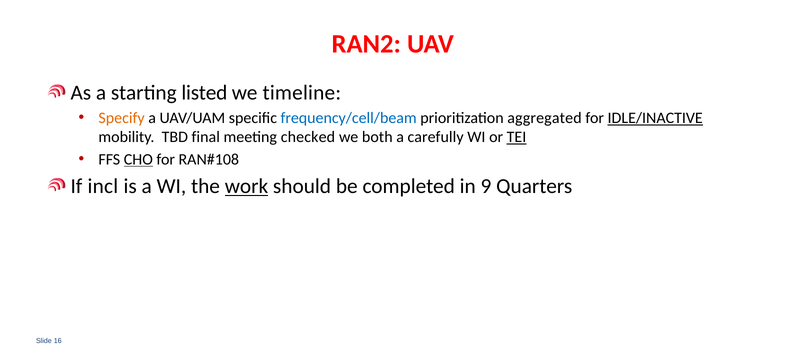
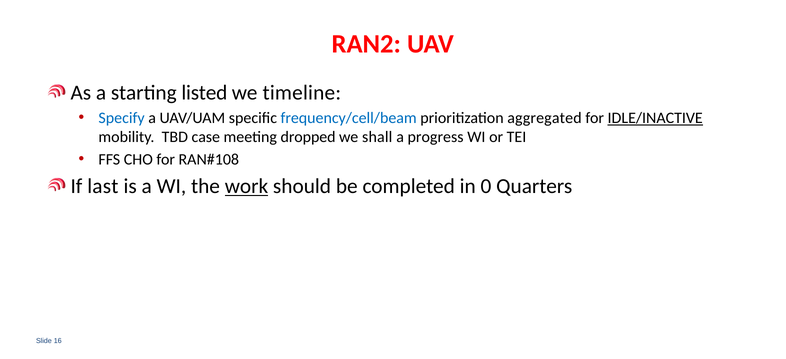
Specify colour: orange -> blue
final: final -> case
checked: checked -> dropped
both: both -> shall
carefully: carefully -> progress
TEI underline: present -> none
CHO underline: present -> none
incl: incl -> last
9: 9 -> 0
